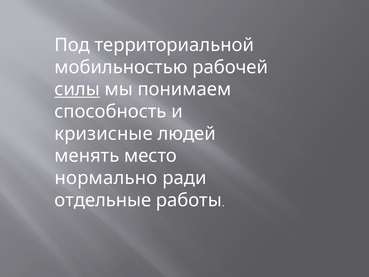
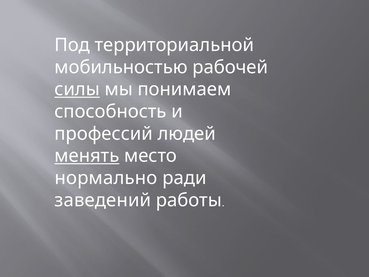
кризисные: кризисные -> профессий
менять underline: none -> present
отдельные: отдельные -> заведений
